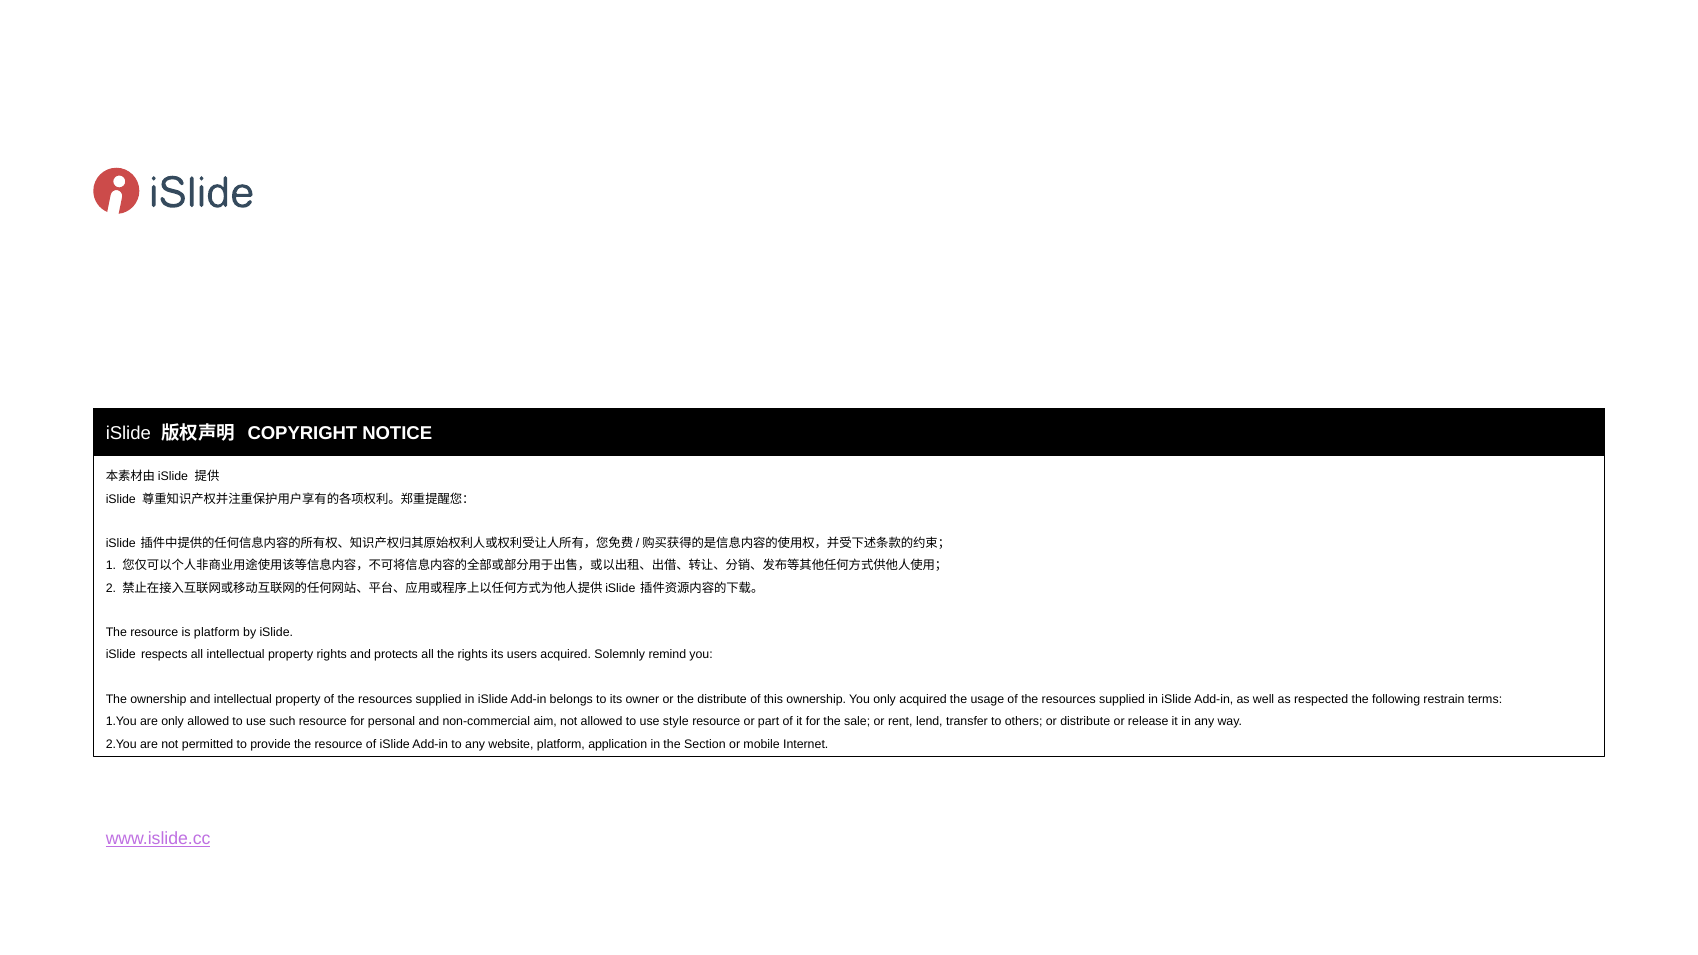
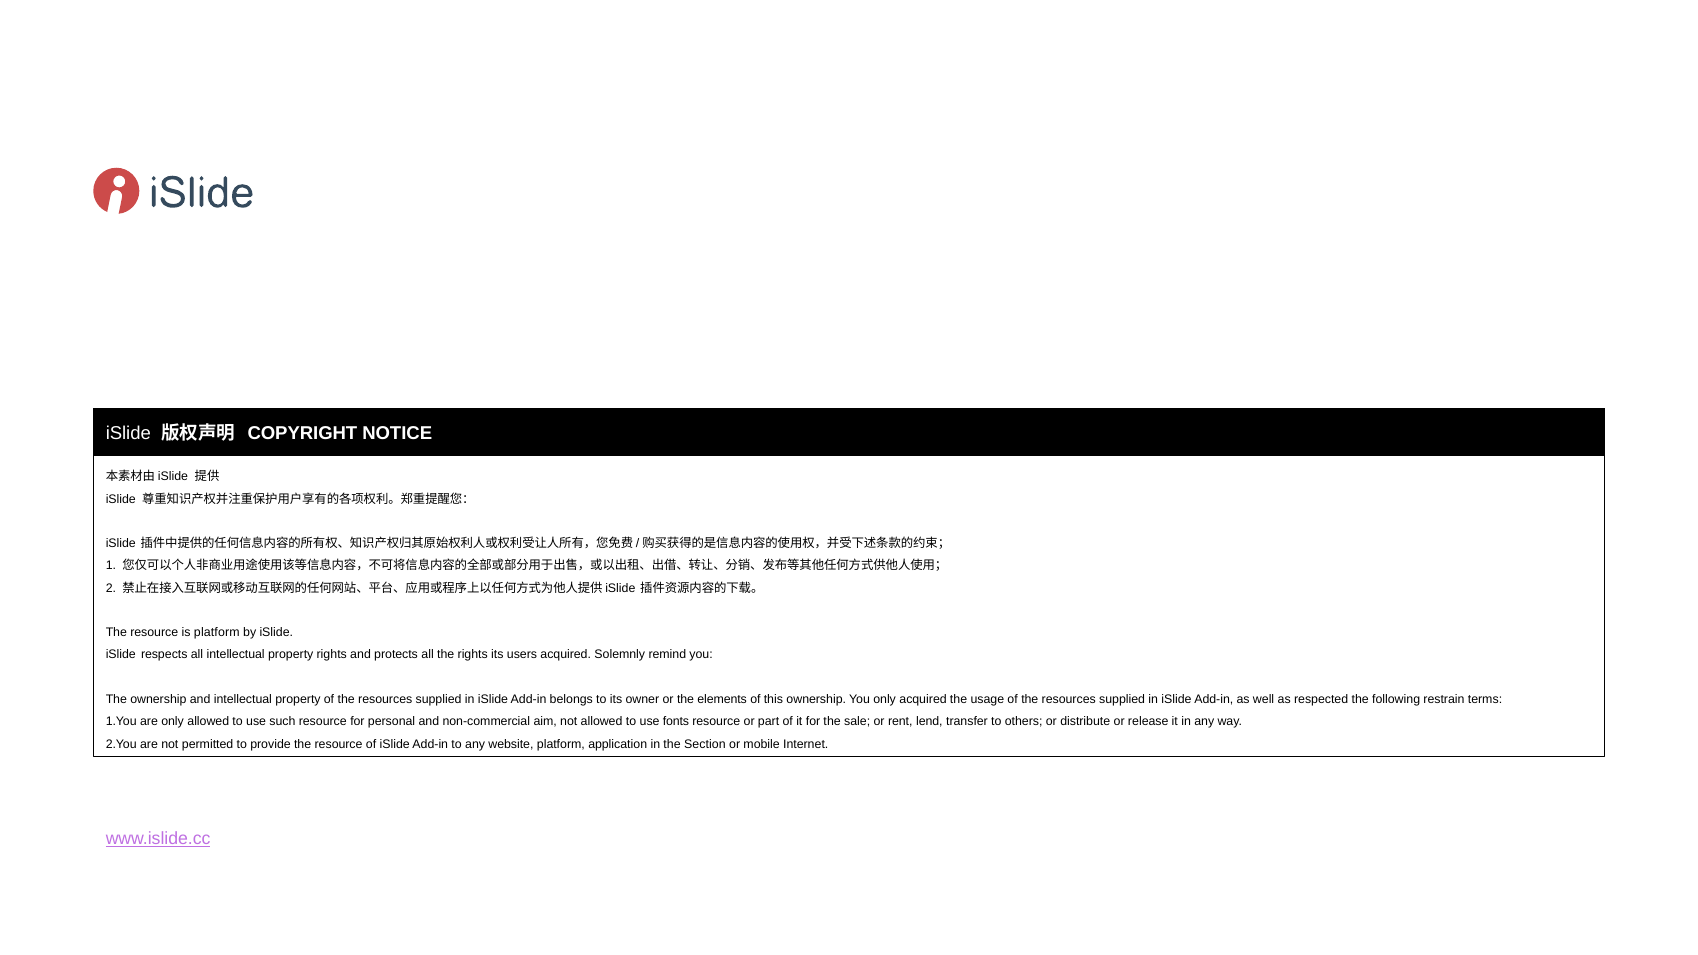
the distribute: distribute -> elements
style: style -> fonts
